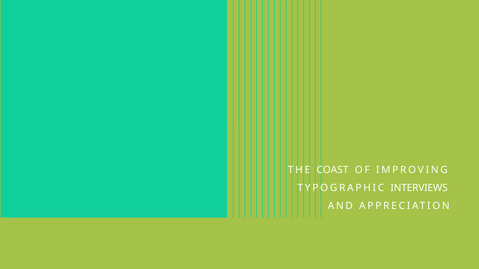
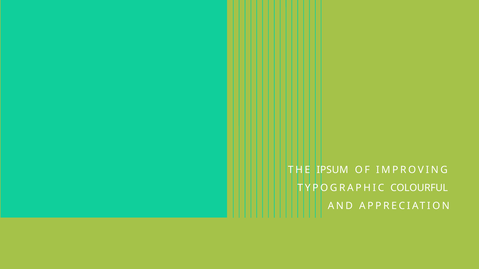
COAST: COAST -> IPSUM
INTERVIEWS: INTERVIEWS -> COLOURFUL
